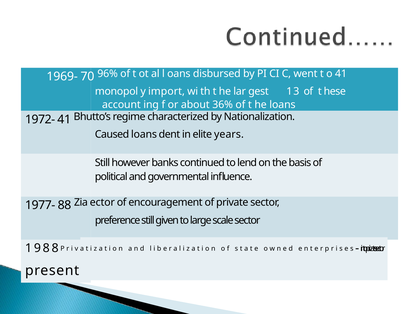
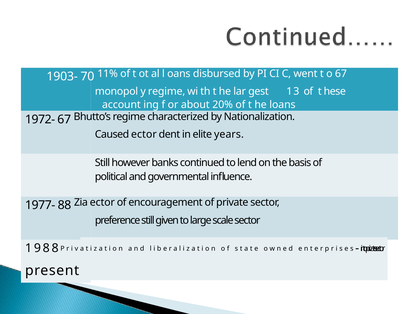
1969-: 1969- -> 1903-
96%: 96% -> 11%
o 41: 41 -> 67
y import: import -> regime
36%: 36% -> 20%
1972- 41: 41 -> 67
Caused loans: loans -> ector
